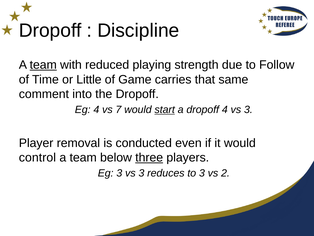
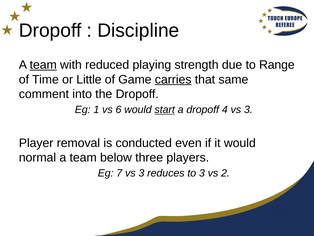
Follow: Follow -> Range
carries underline: none -> present
Eg 4: 4 -> 1
7: 7 -> 6
control: control -> normal
three underline: present -> none
Eg 3: 3 -> 7
